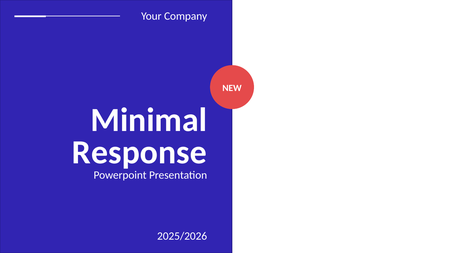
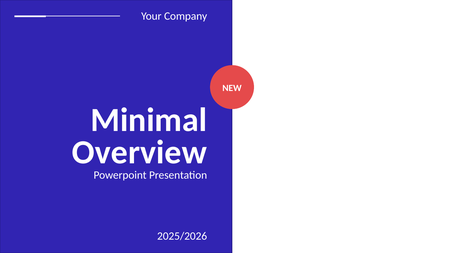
Response: Response -> Overview
